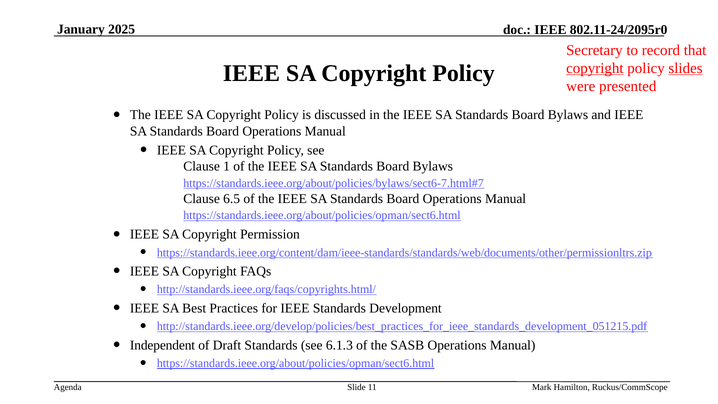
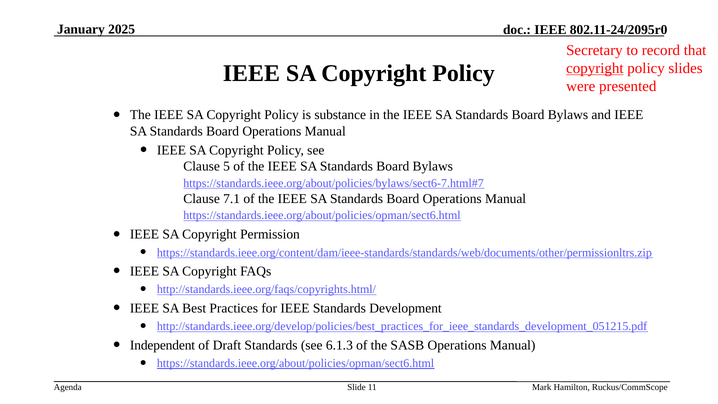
slides underline: present -> none
discussed: discussed -> substance
1: 1 -> 5
6.5: 6.5 -> 7.1
